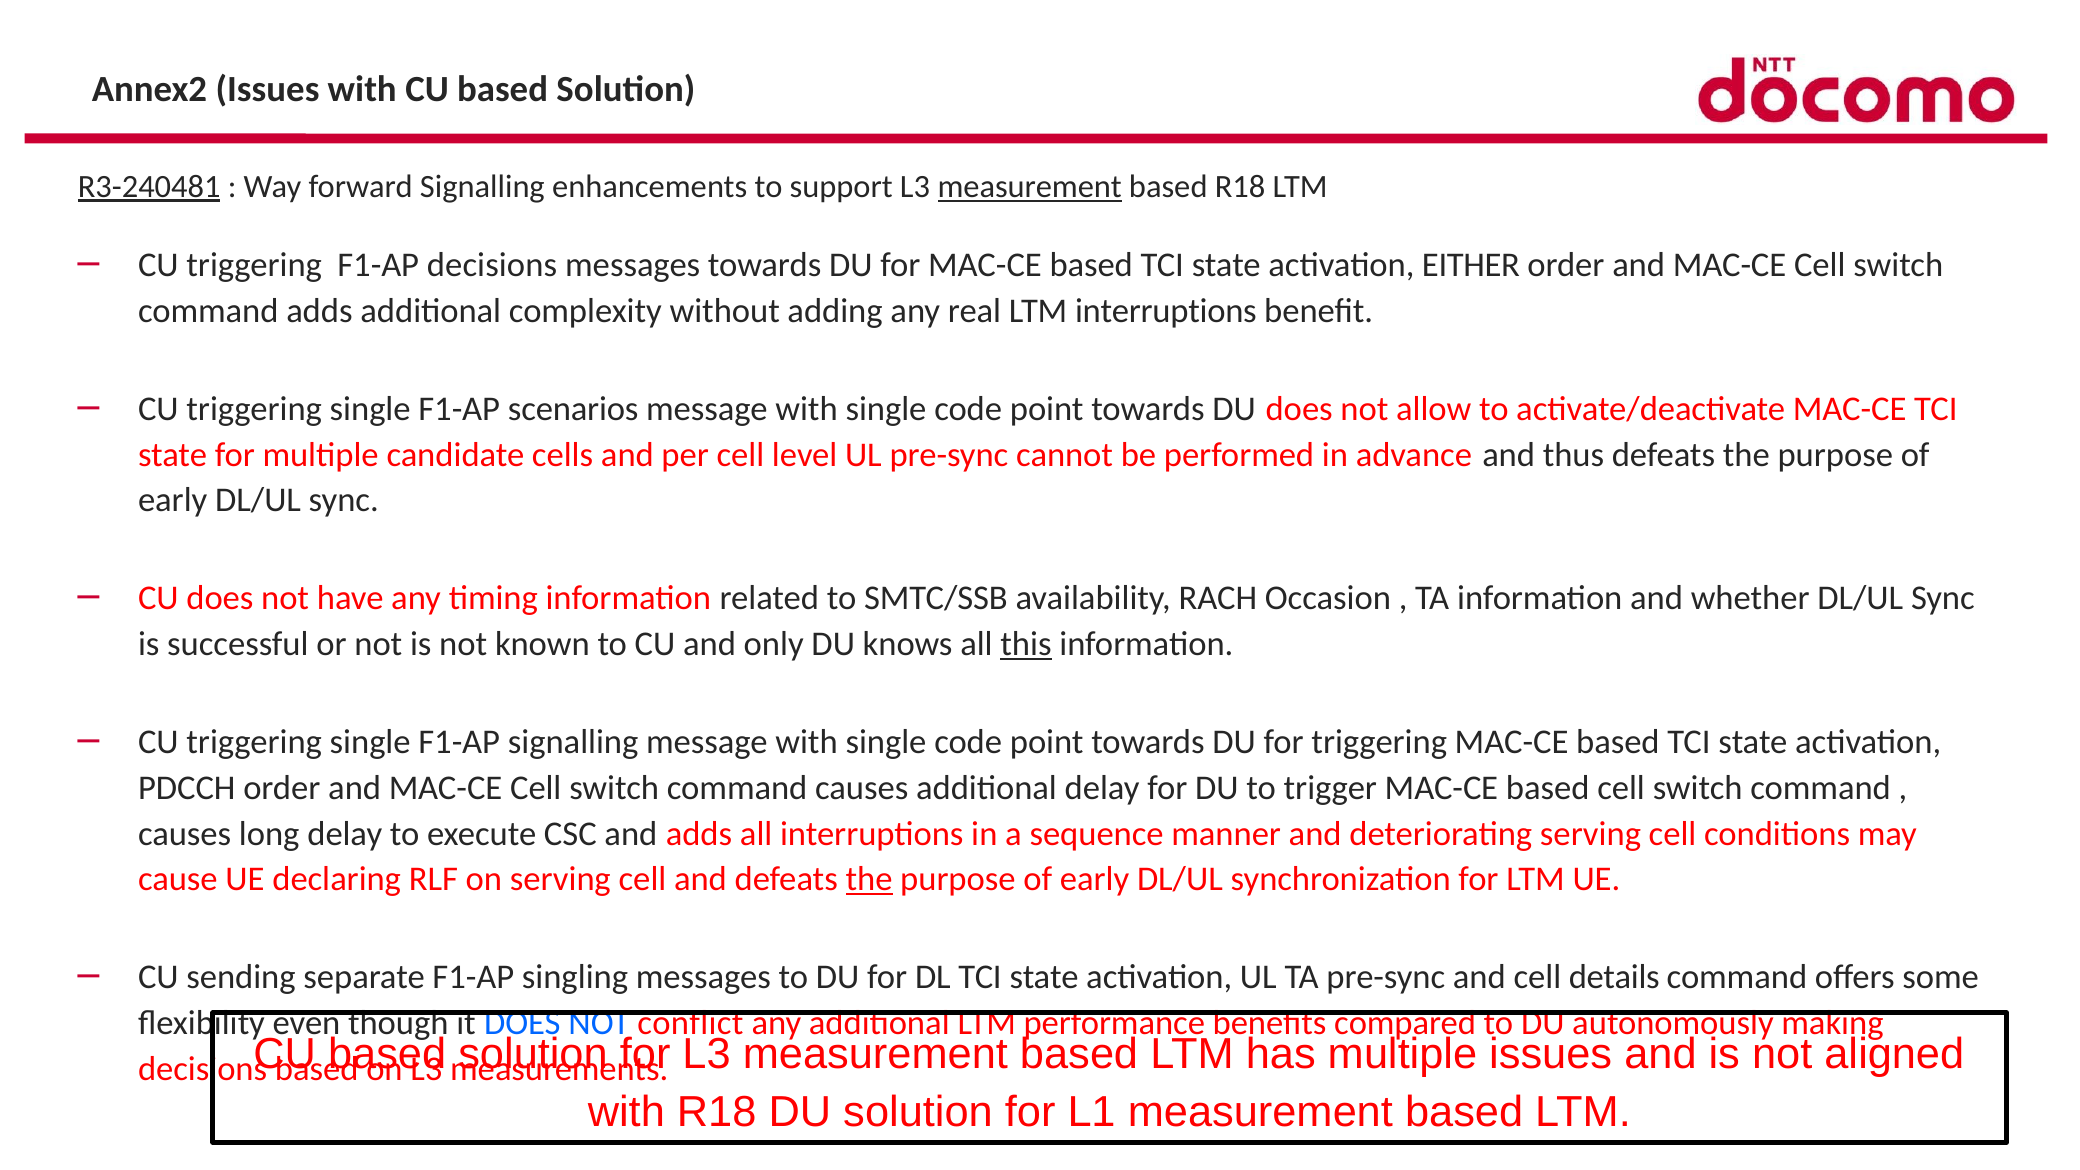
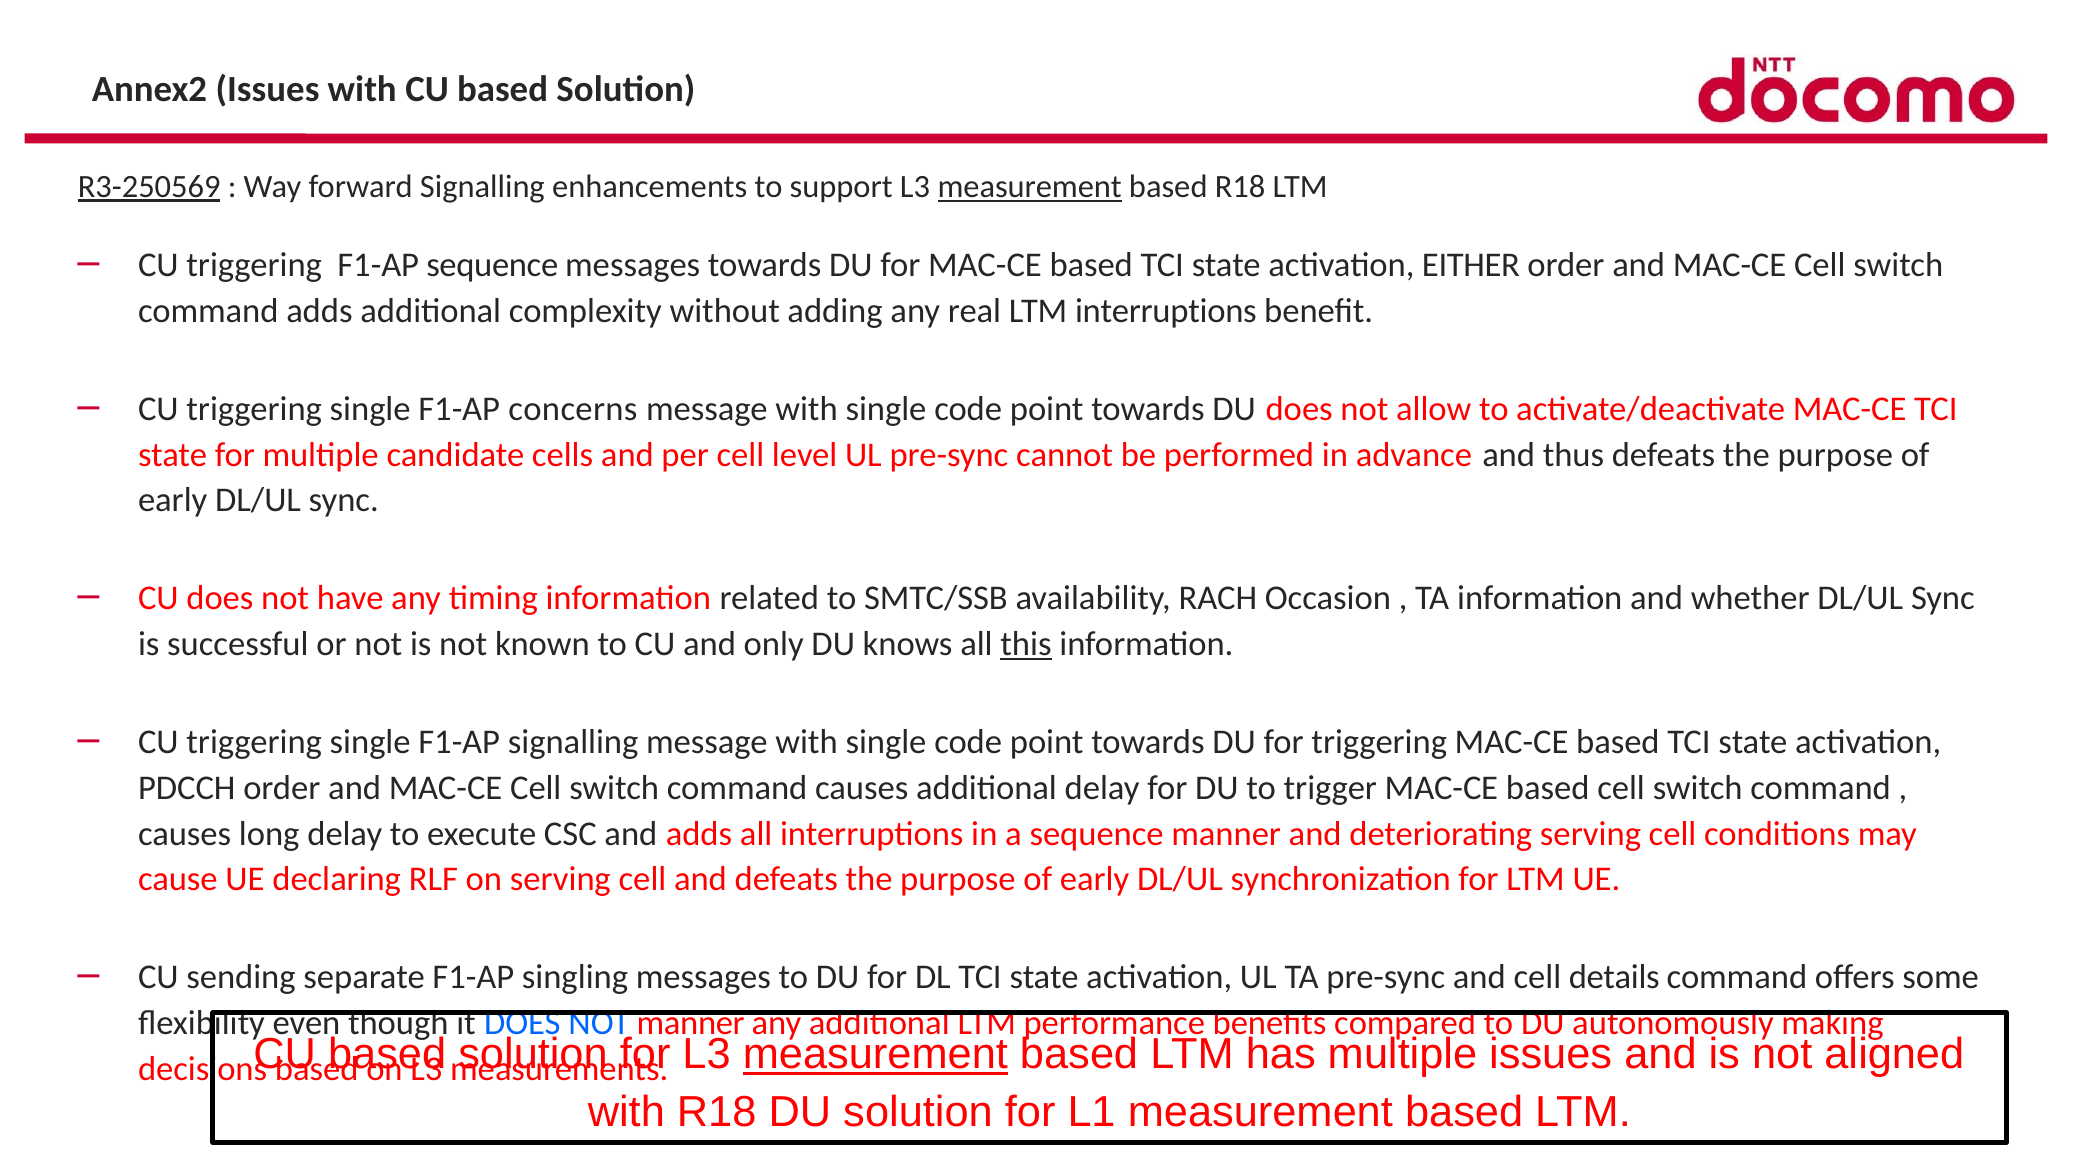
R3-240481: R3-240481 -> R3-250569
F1-AP decisions: decisions -> sequence
scenarios: scenarios -> concerns
the at (869, 879) underline: present -> none
NOT conflict: conflict -> manner
measurement at (875, 1055) underline: none -> present
